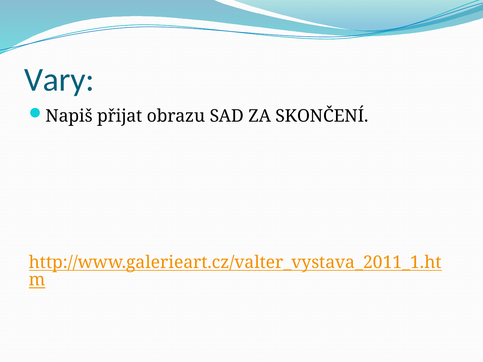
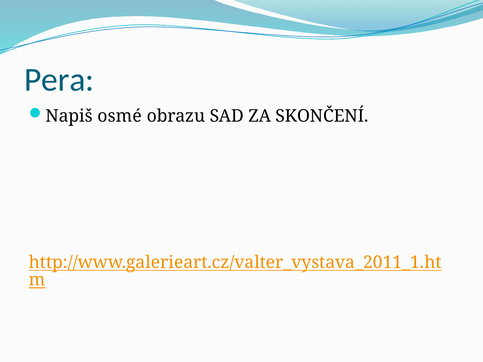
Vary: Vary -> Pera
přijat: přijat -> osmé
